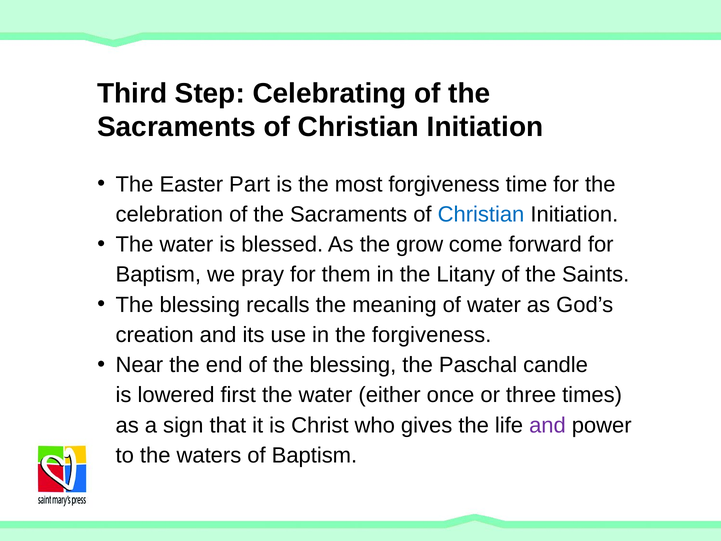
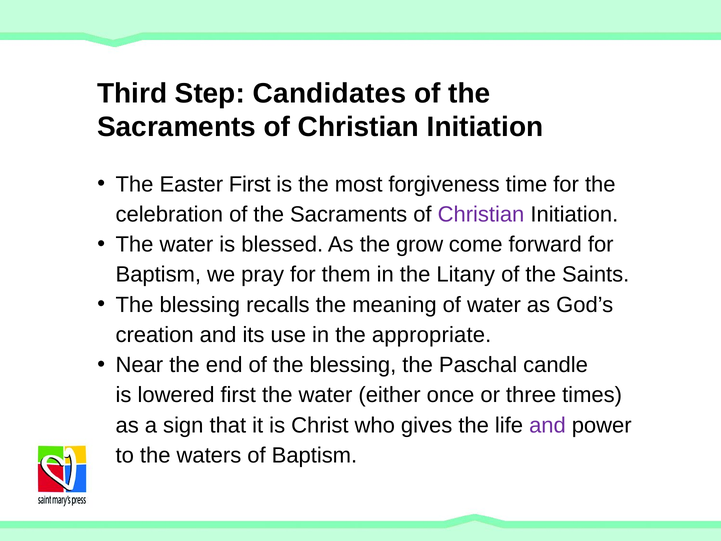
Celebrating: Celebrating -> Candidates
Easter Part: Part -> First
Christian at (481, 214) colour: blue -> purple
the forgiveness: forgiveness -> appropriate
